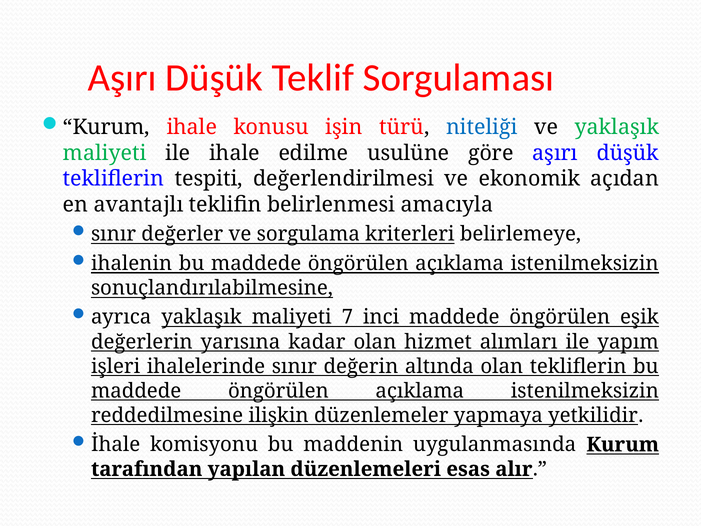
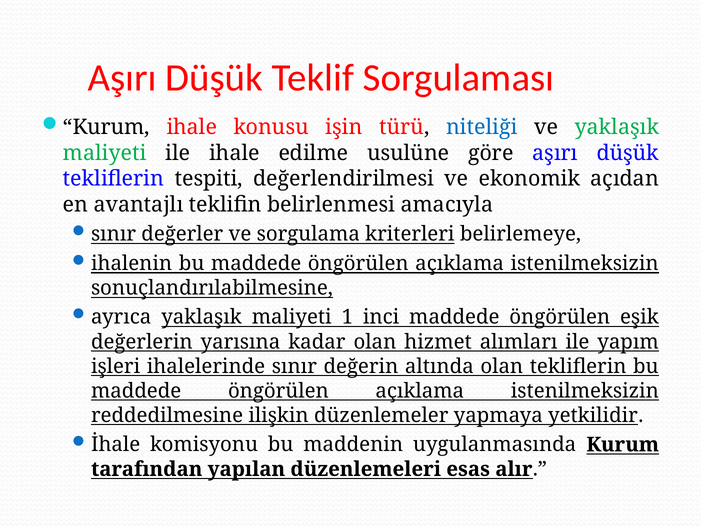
7: 7 -> 1
